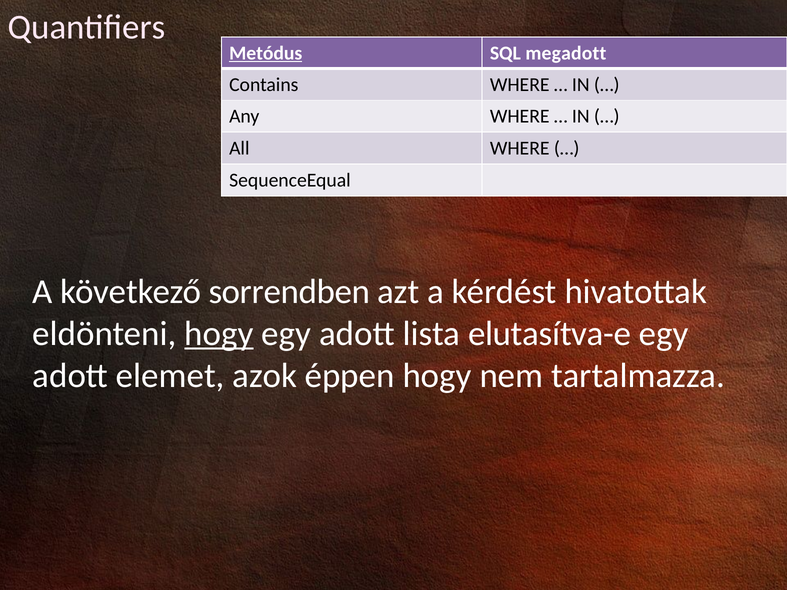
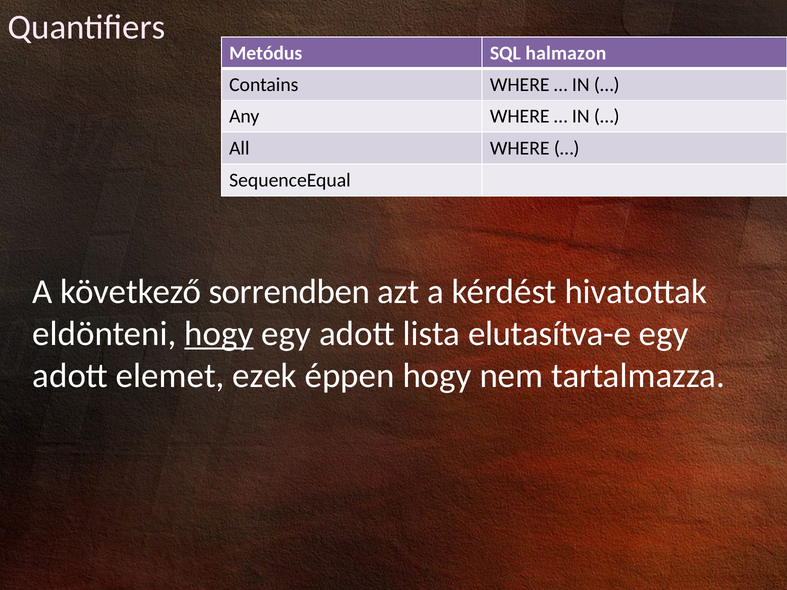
Metódus underline: present -> none
megadott: megadott -> halmazon
azok: azok -> ezek
